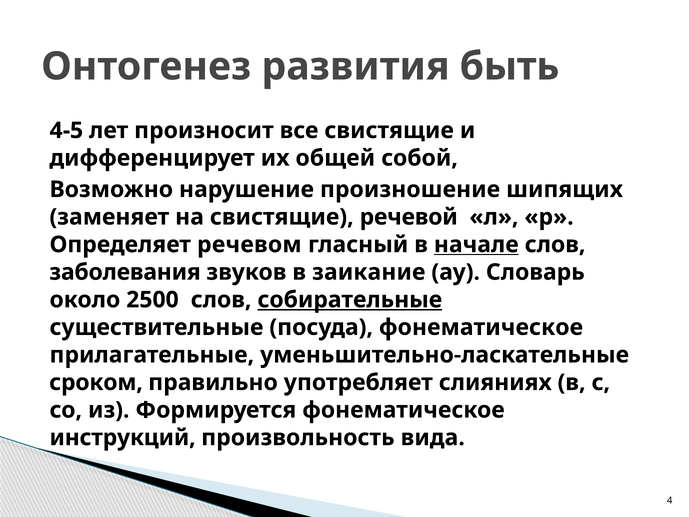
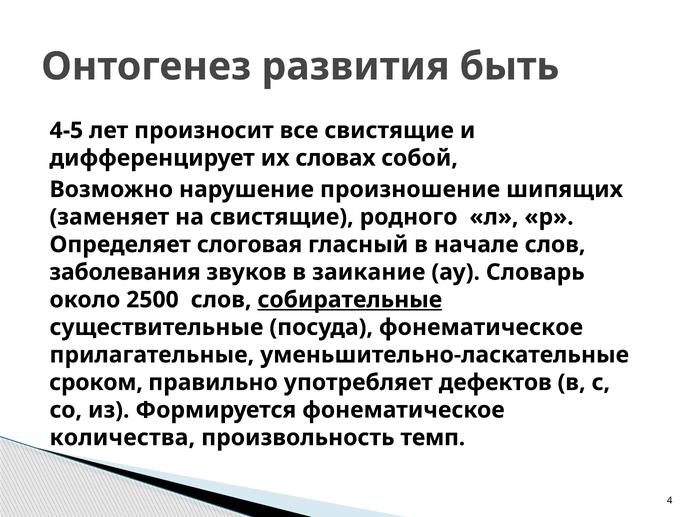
общей: общей -> словах
речевой: речевой -> родного
речевом: речевом -> слоговая
начале underline: present -> none
слияниях: слияниях -> дефектов
инструкций: инструкций -> количества
вида: вида -> темп
